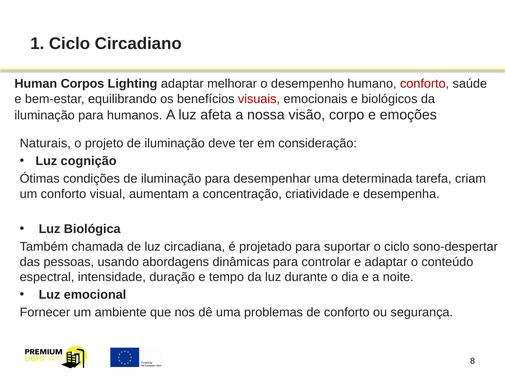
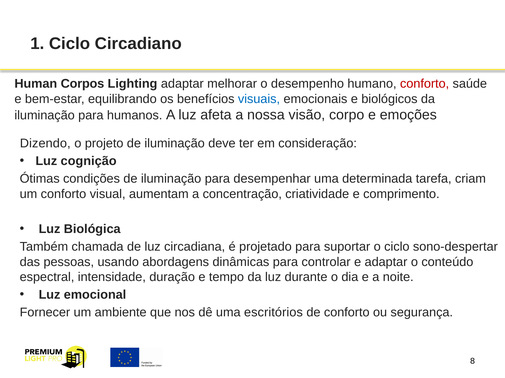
visuais colour: red -> blue
Naturais: Naturais -> Dizendo
desempenha: desempenha -> comprimento
problemas: problemas -> escritórios
